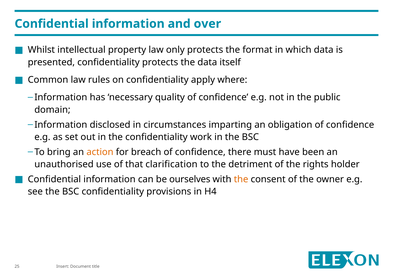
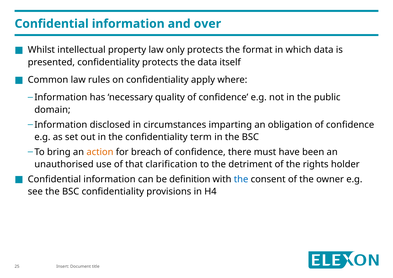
work: work -> term
ourselves: ourselves -> definition
the at (241, 179) colour: orange -> blue
